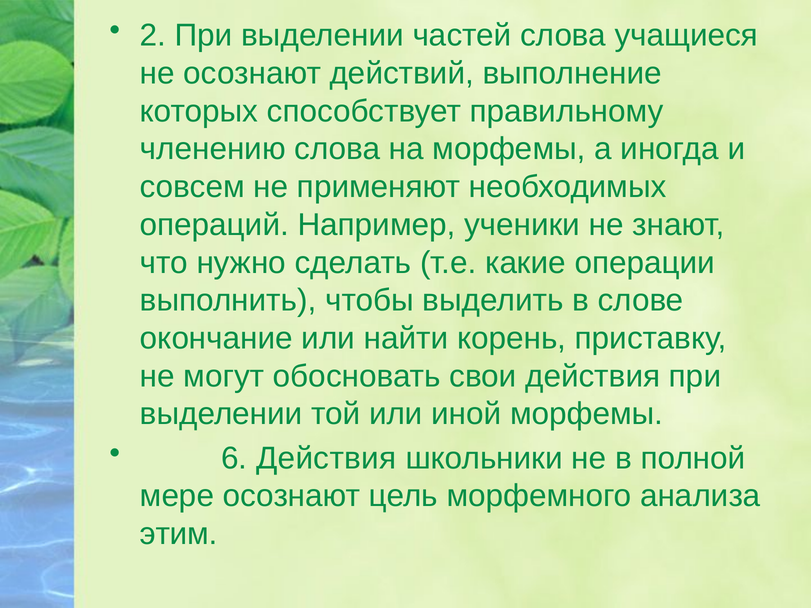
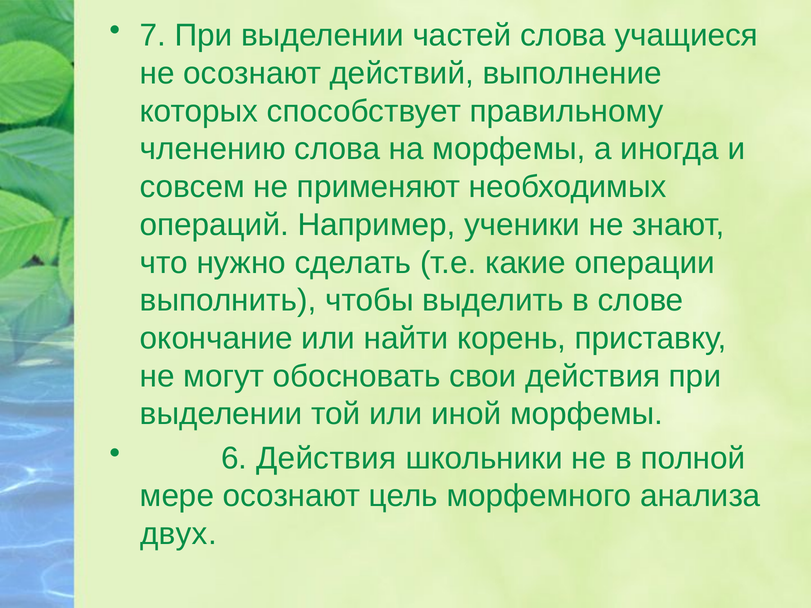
2: 2 -> 7
этим: этим -> двух
